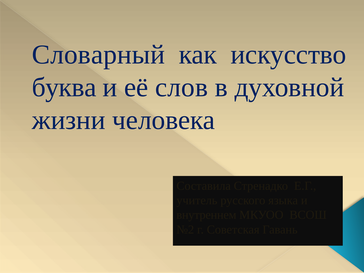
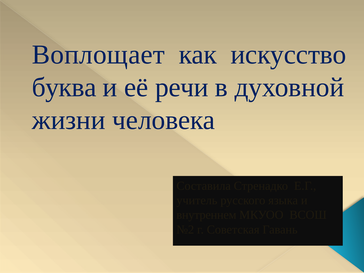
Словарный: Словарный -> Воплощает
слов: слов -> речи
